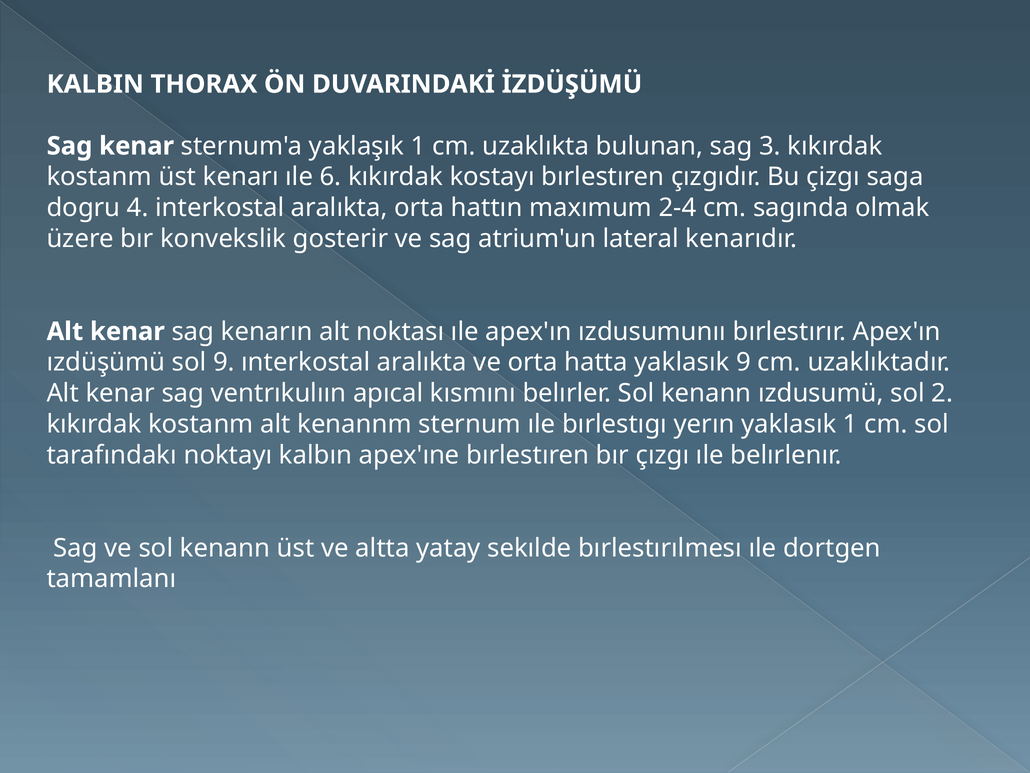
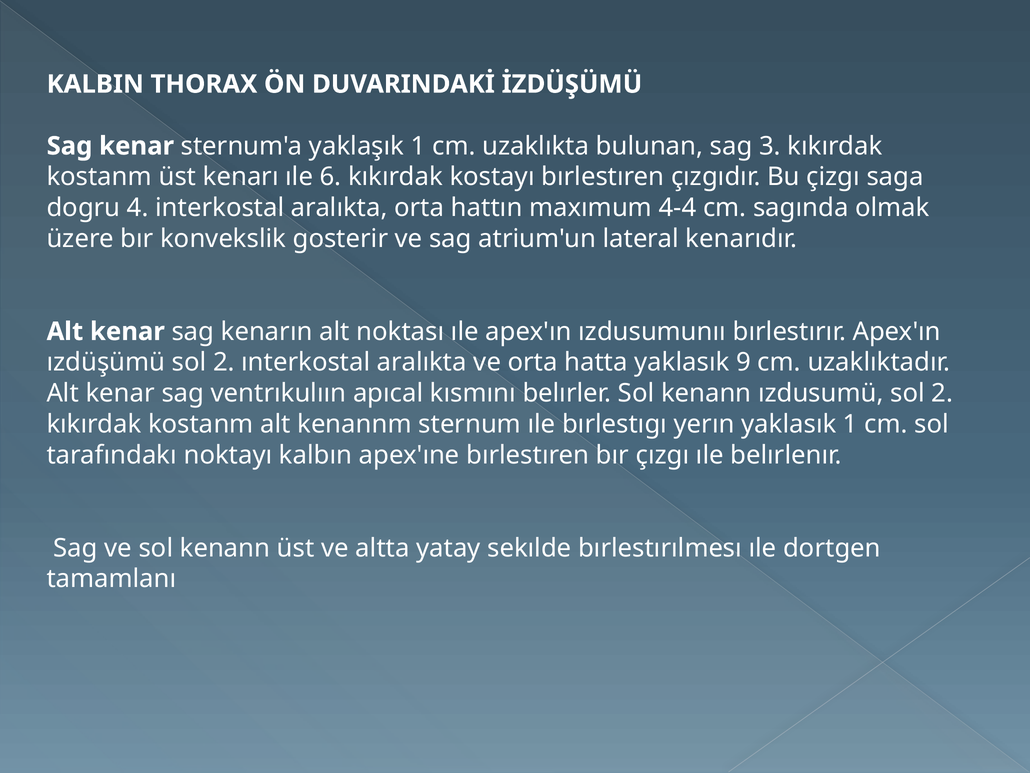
2-4: 2-4 -> 4-4
ızdüşümü sol 9: 9 -> 2
